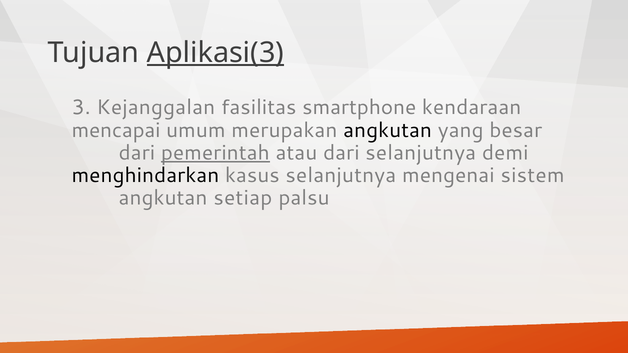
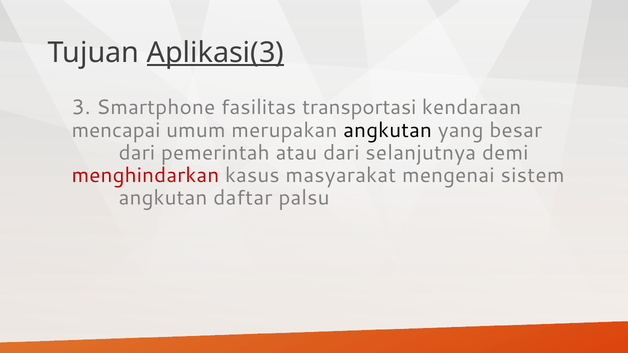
Kejanggalan: Kejanggalan -> Smartphone
smartphone: smartphone -> transportasi
pemerintah underline: present -> none
menghindarkan colour: black -> red
kasus selanjutnya: selanjutnya -> masyarakat
setiap: setiap -> daftar
